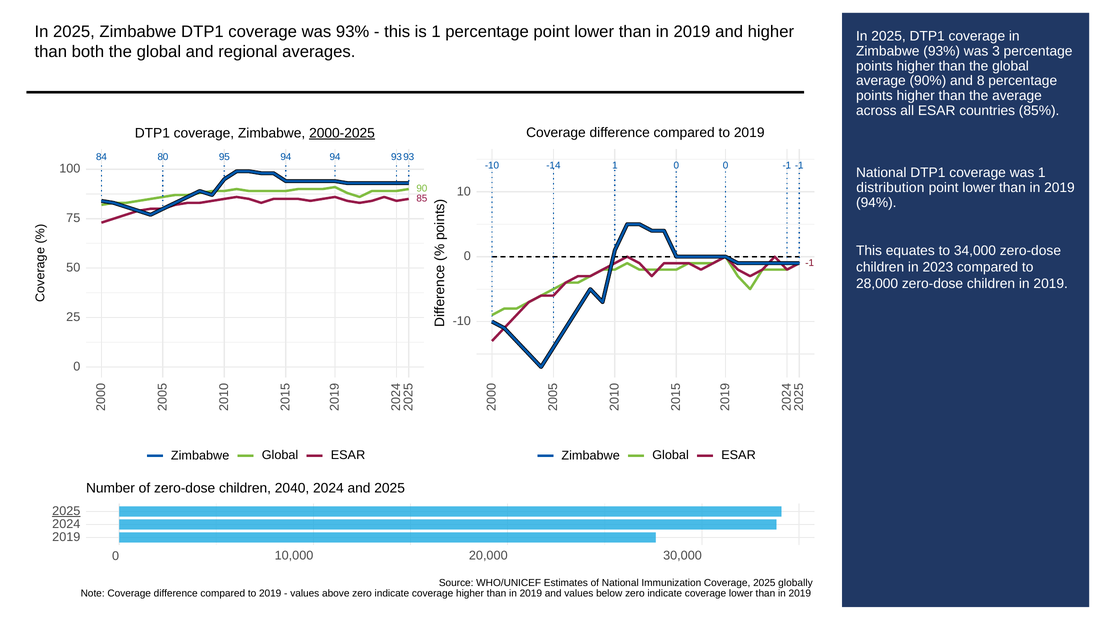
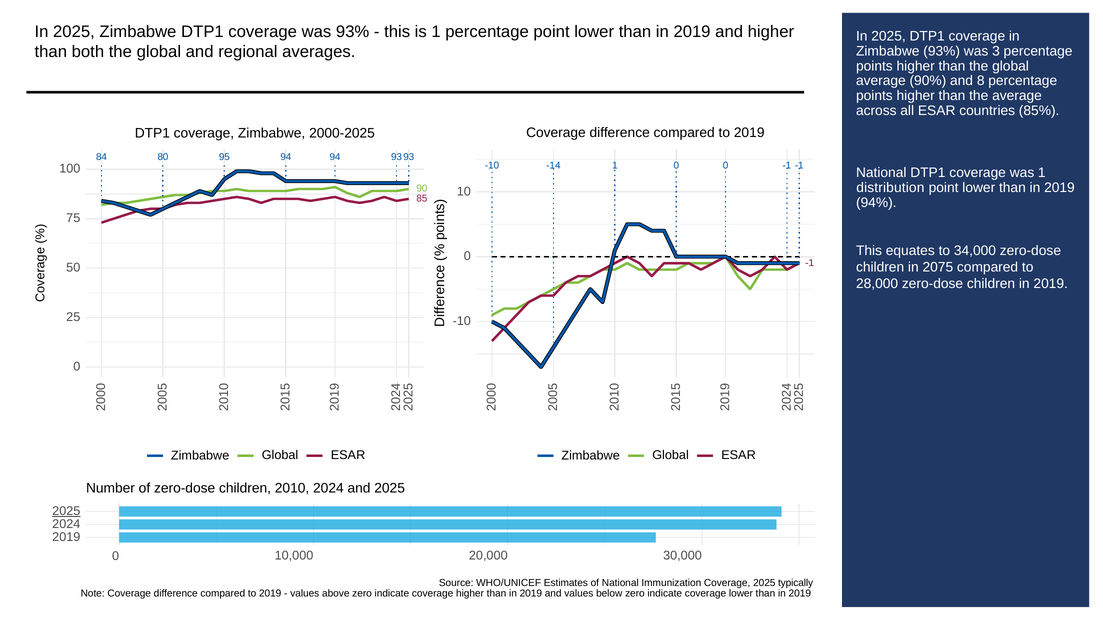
2000-2025 underline: present -> none
2023: 2023 -> 2075
2040: 2040 -> 2010
globally: globally -> typically
